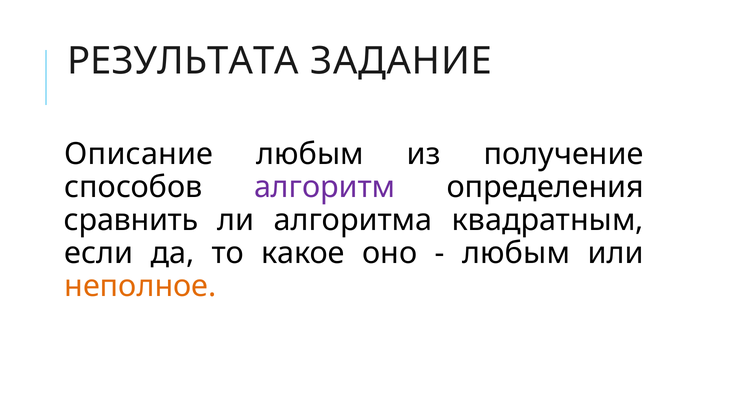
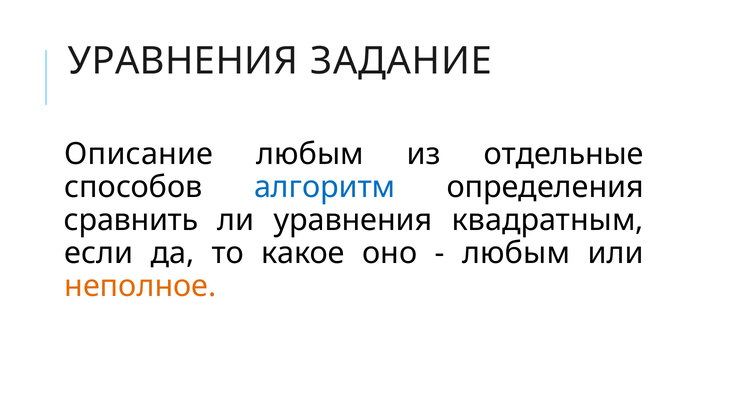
РЕЗУЛЬТАТА at (183, 61): РЕЗУЛЬТАТА -> УРАВНЕНИЯ
получение: получение -> отдельные
алгоритм colour: purple -> blue
ли алгоритма: алгоритма -> уравнения
